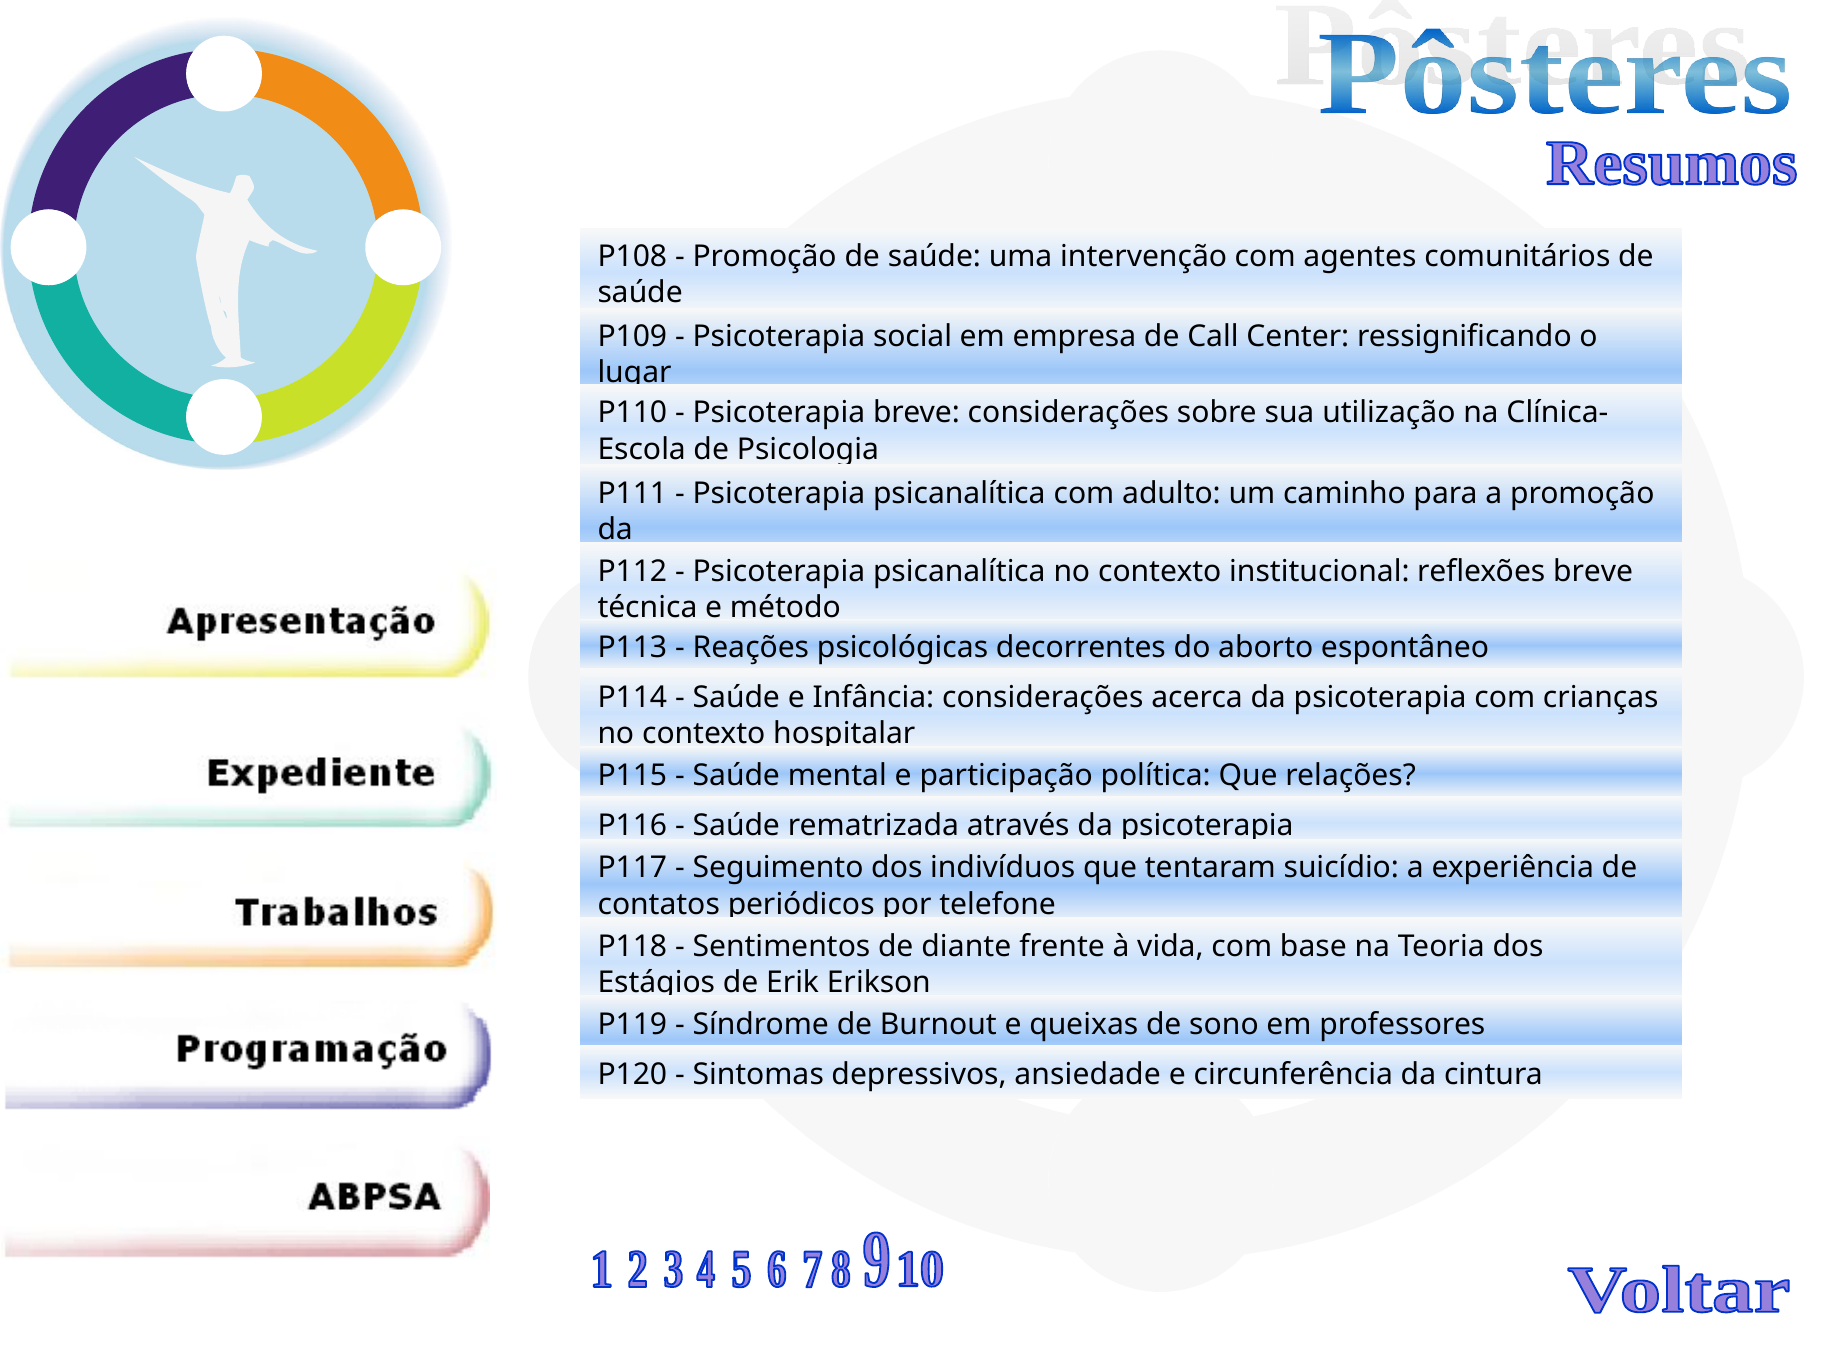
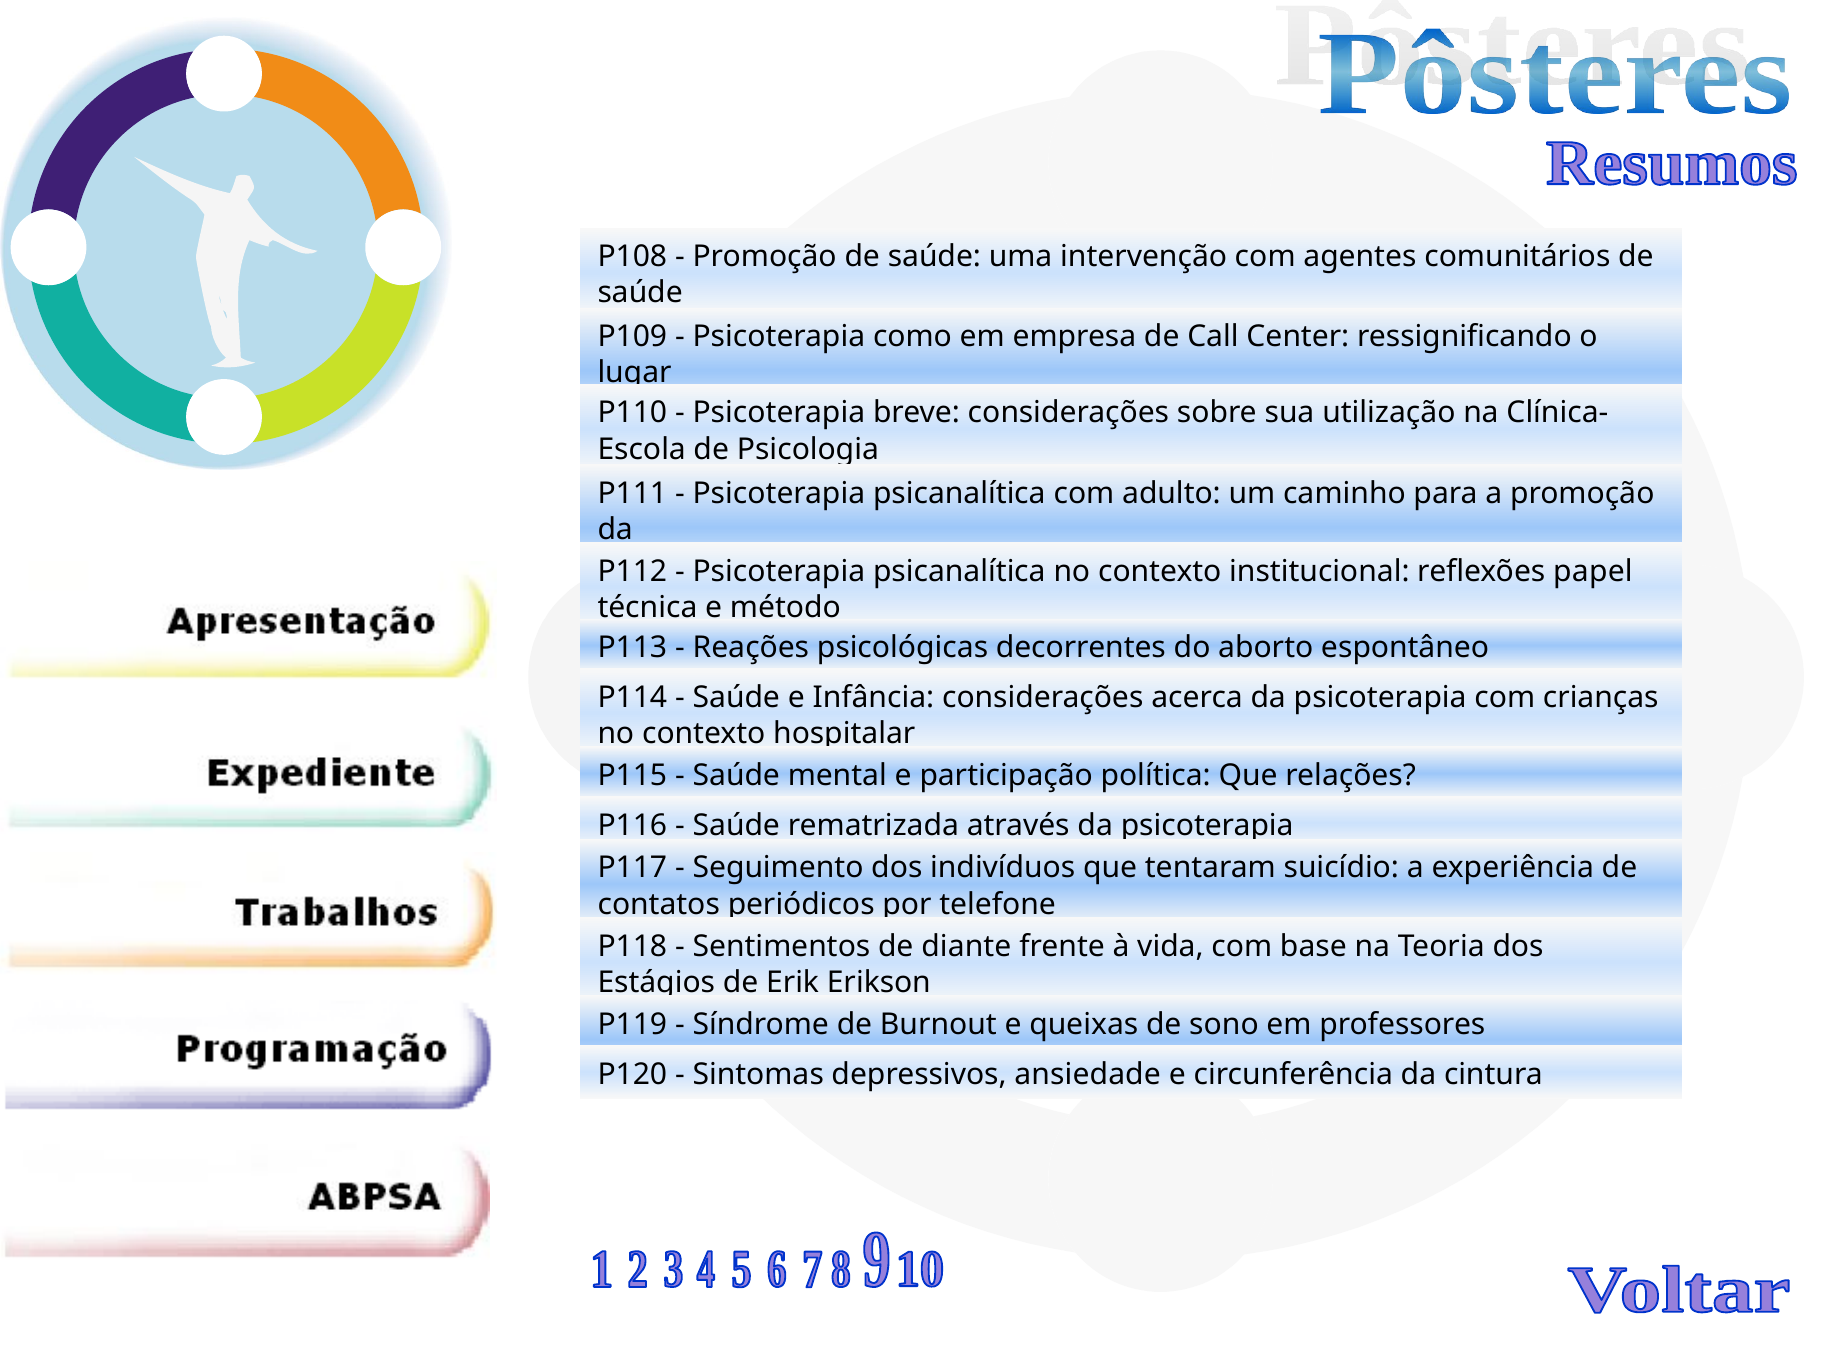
social: social -> como
reflexões breve: breve -> papel
